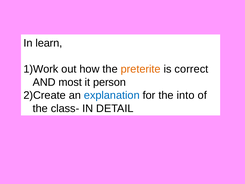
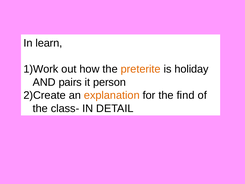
correct: correct -> holiday
most: most -> pairs
explanation colour: blue -> orange
into: into -> find
